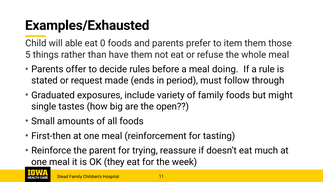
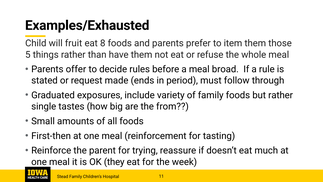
able: able -> fruit
0: 0 -> 8
doing: doing -> broad
but might: might -> rather
open: open -> from
